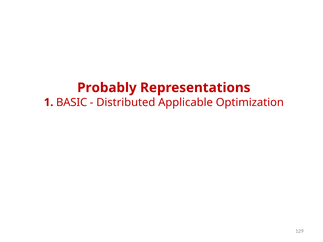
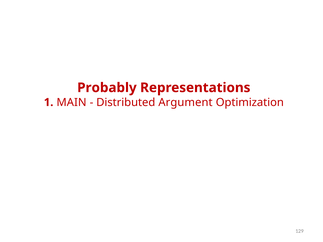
BASIC: BASIC -> MAIN
Applicable: Applicable -> Argument
